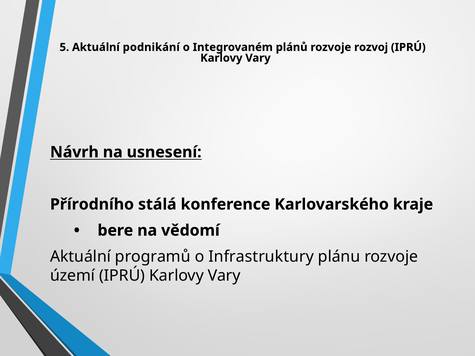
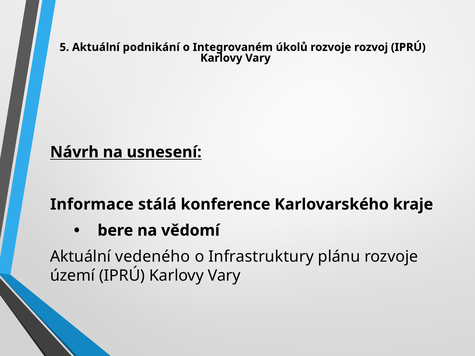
plánů: plánů -> úkolů
Přírodního: Přírodního -> Informace
programů: programů -> vedeného
